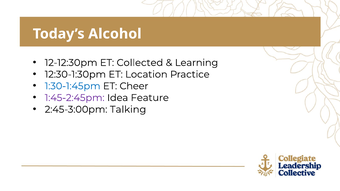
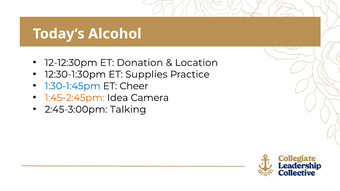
Collected: Collected -> Donation
Learning: Learning -> Location
Location: Location -> Supplies
1:45-2:45pm colour: purple -> orange
Feature: Feature -> Camera
